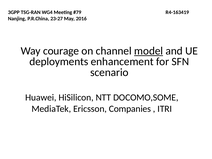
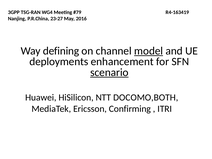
courage: courage -> defining
scenario underline: none -> present
DOCOMO,SOME: DOCOMO,SOME -> DOCOMO,BOTH
Companies: Companies -> Confirming
